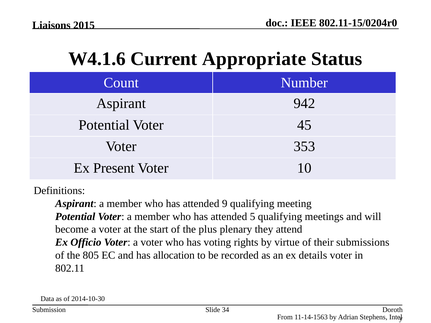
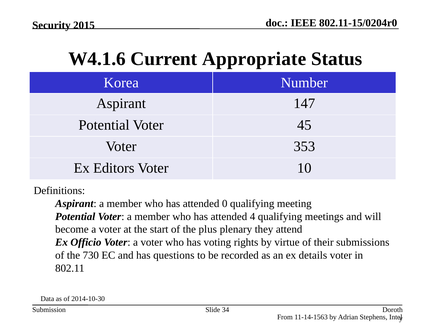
Liaisons: Liaisons -> Security
Count: Count -> Korea
942: 942 -> 147
Present: Present -> Editors
9: 9 -> 0
5: 5 -> 4
805: 805 -> 730
allocation: allocation -> questions
